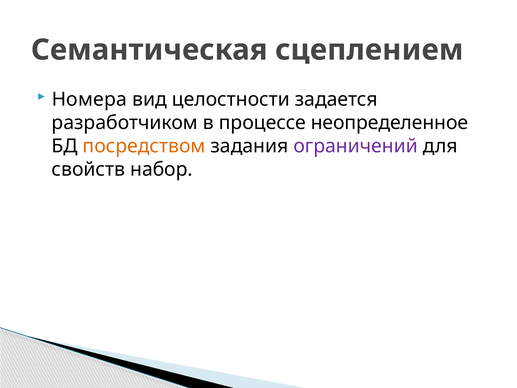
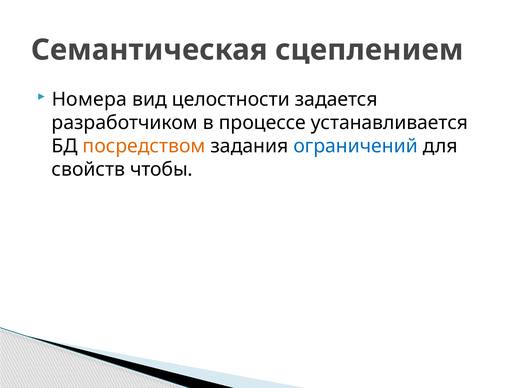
неопределенное: неопределенное -> устанавливается
ограничений colour: purple -> blue
набор: набор -> чтобы
